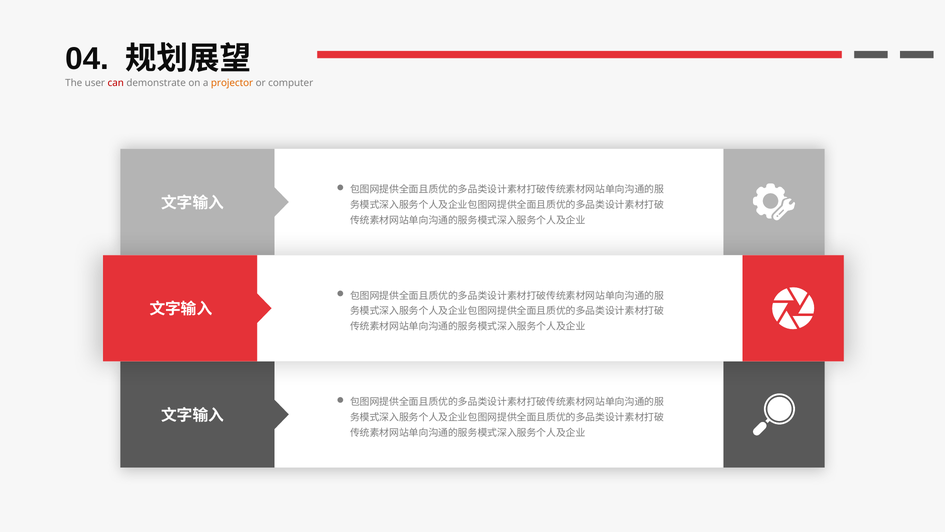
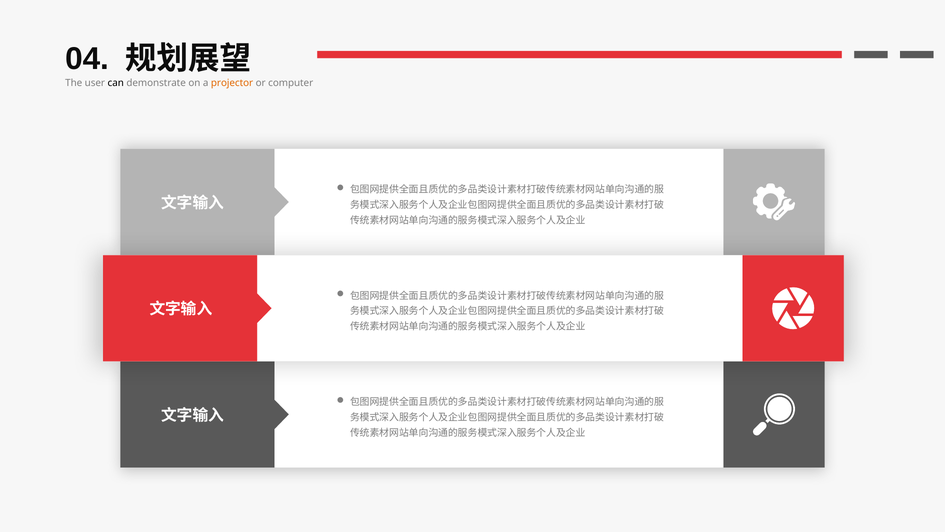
can colour: red -> black
